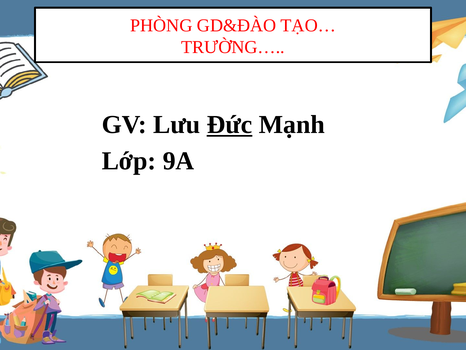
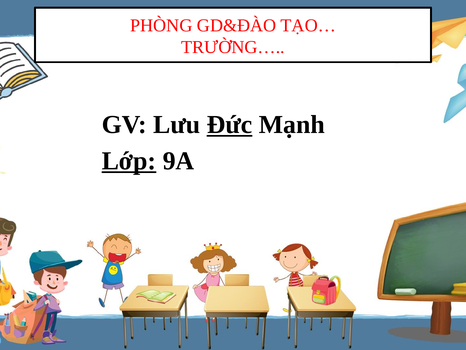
Lớp underline: none -> present
